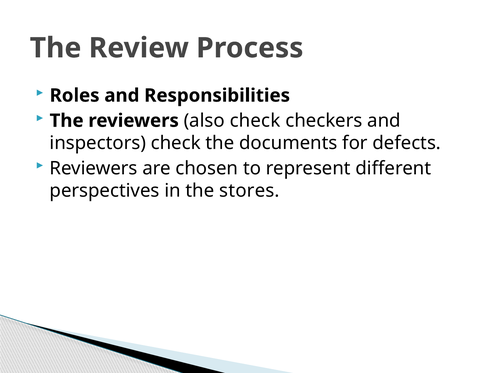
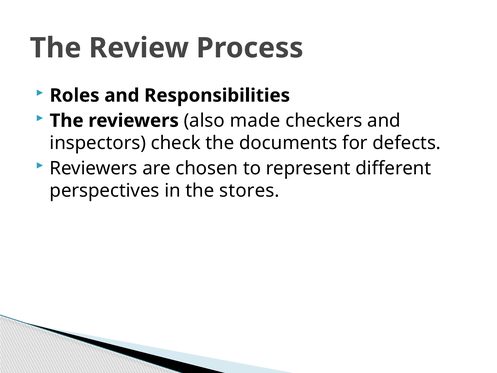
also check: check -> made
